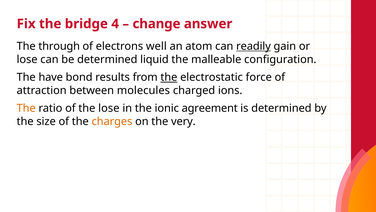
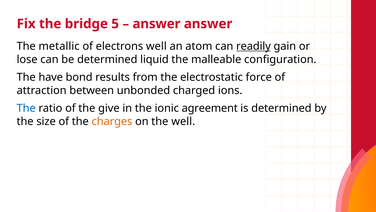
4: 4 -> 5
change at (156, 24): change -> answer
through: through -> metallic
the at (169, 77) underline: present -> none
molecules: molecules -> unbonded
The at (26, 108) colour: orange -> blue
the lose: lose -> give
the very: very -> well
